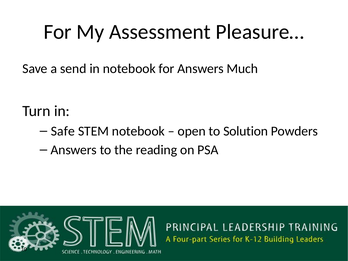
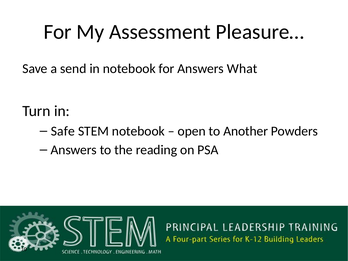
Much: Much -> What
Solution: Solution -> Another
